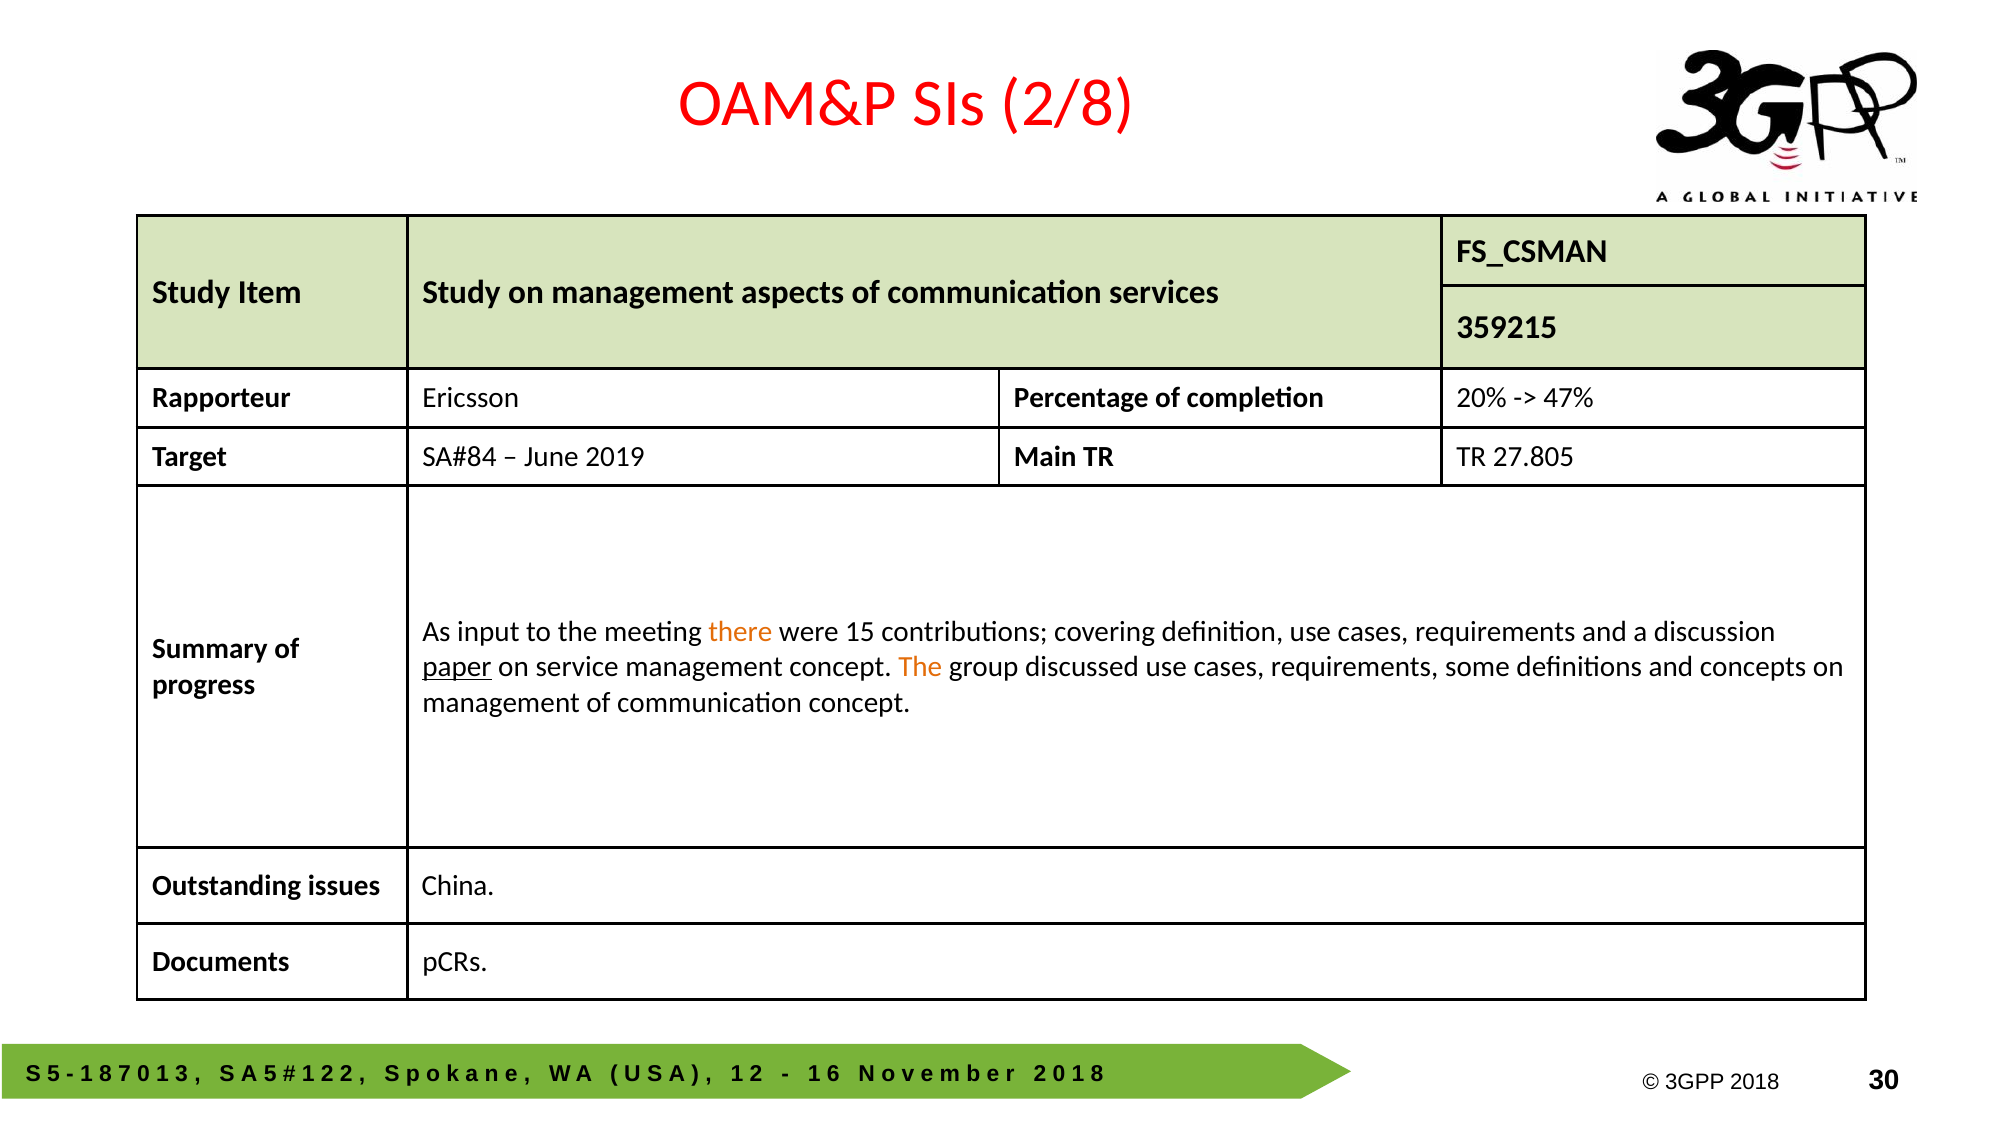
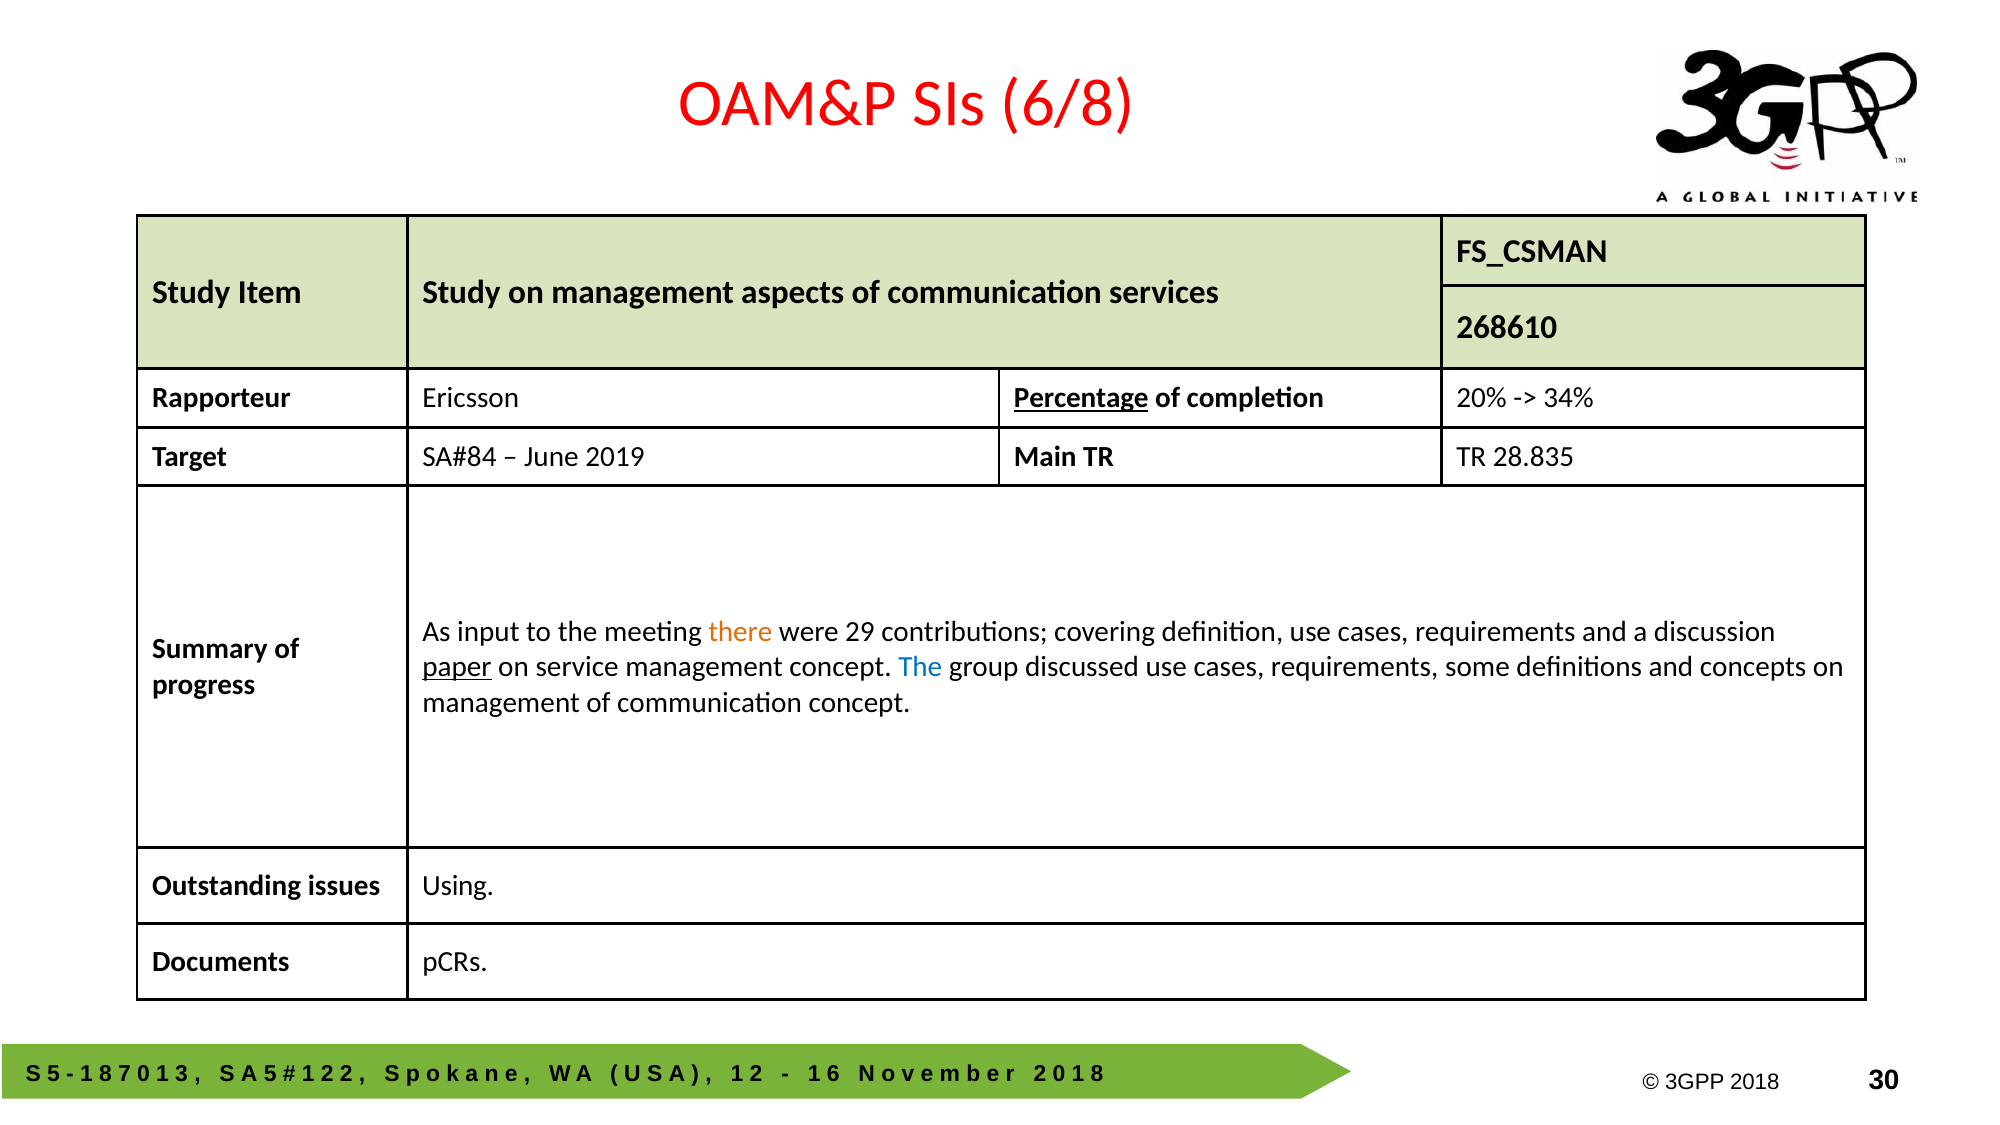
2/8: 2/8 -> 6/8
359215: 359215 -> 268610
Percentage underline: none -> present
47%: 47% -> 34%
27.805: 27.805 -> 28.835
15: 15 -> 29
The at (920, 667) colour: orange -> blue
China: China -> Using
